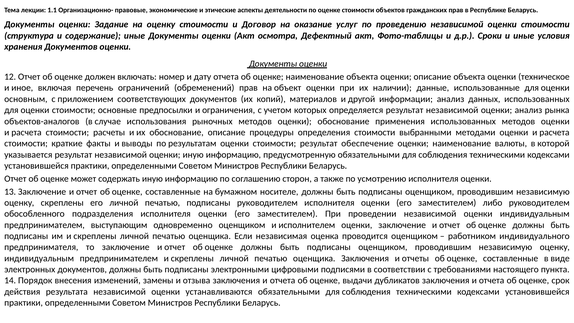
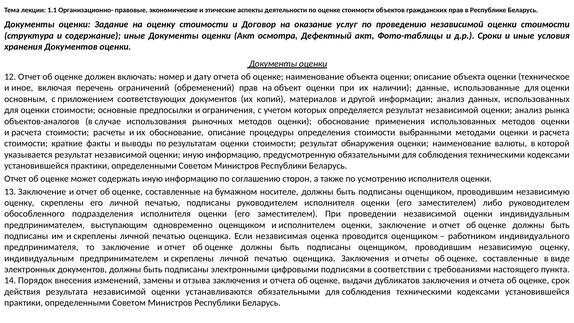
обеспечение: обеспечение -> обнаружения
